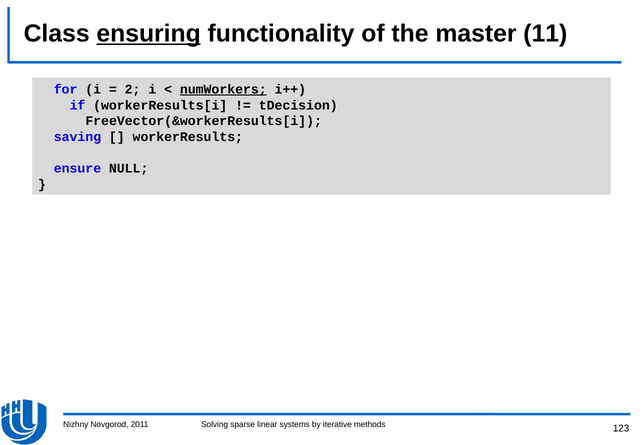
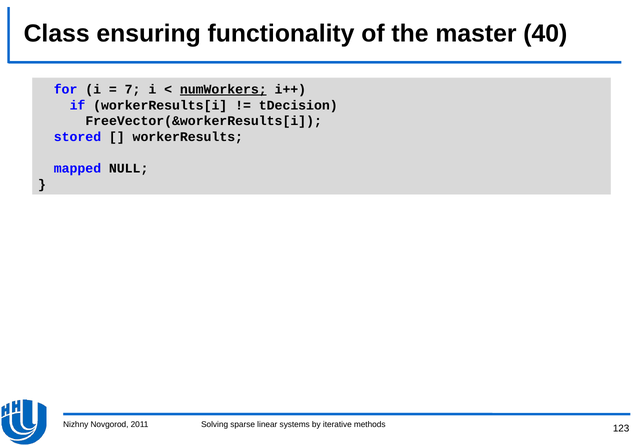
ensuring underline: present -> none
11: 11 -> 40
2: 2 -> 7
saving: saving -> stored
ensure: ensure -> mapped
